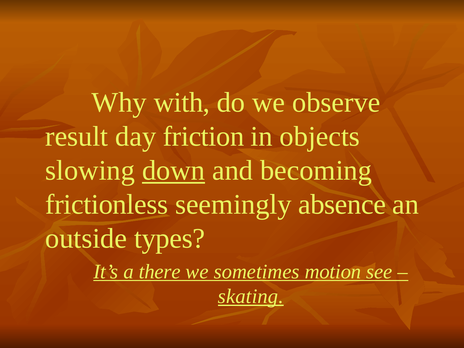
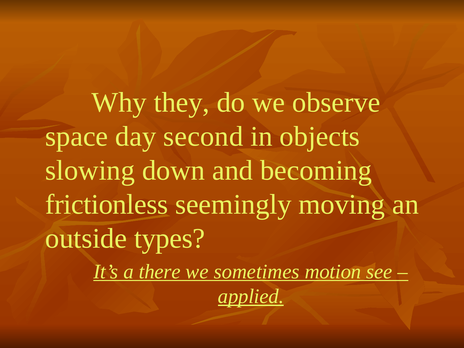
with: with -> they
result: result -> space
friction: friction -> second
down underline: present -> none
absence: absence -> moving
skating: skating -> applied
